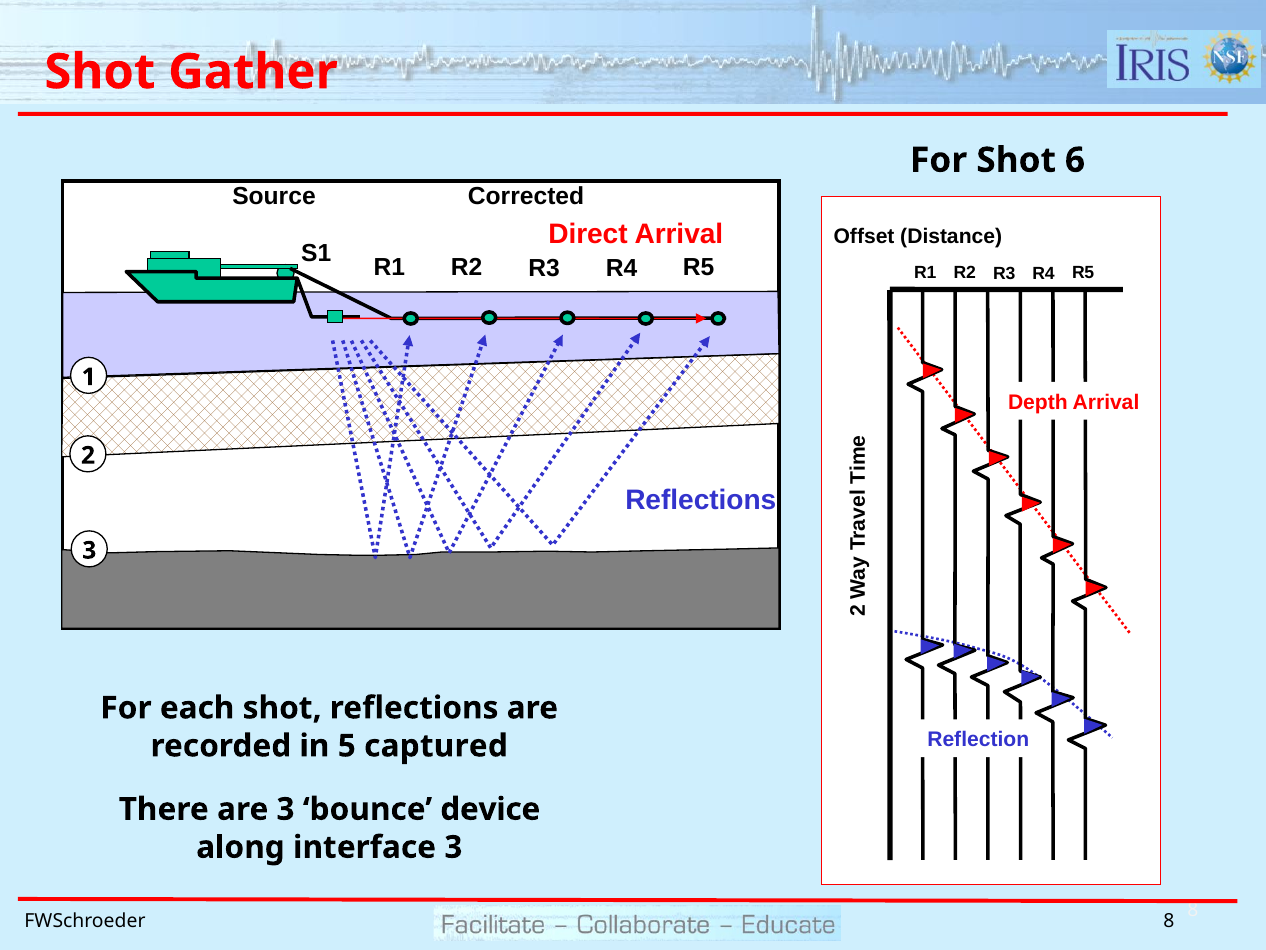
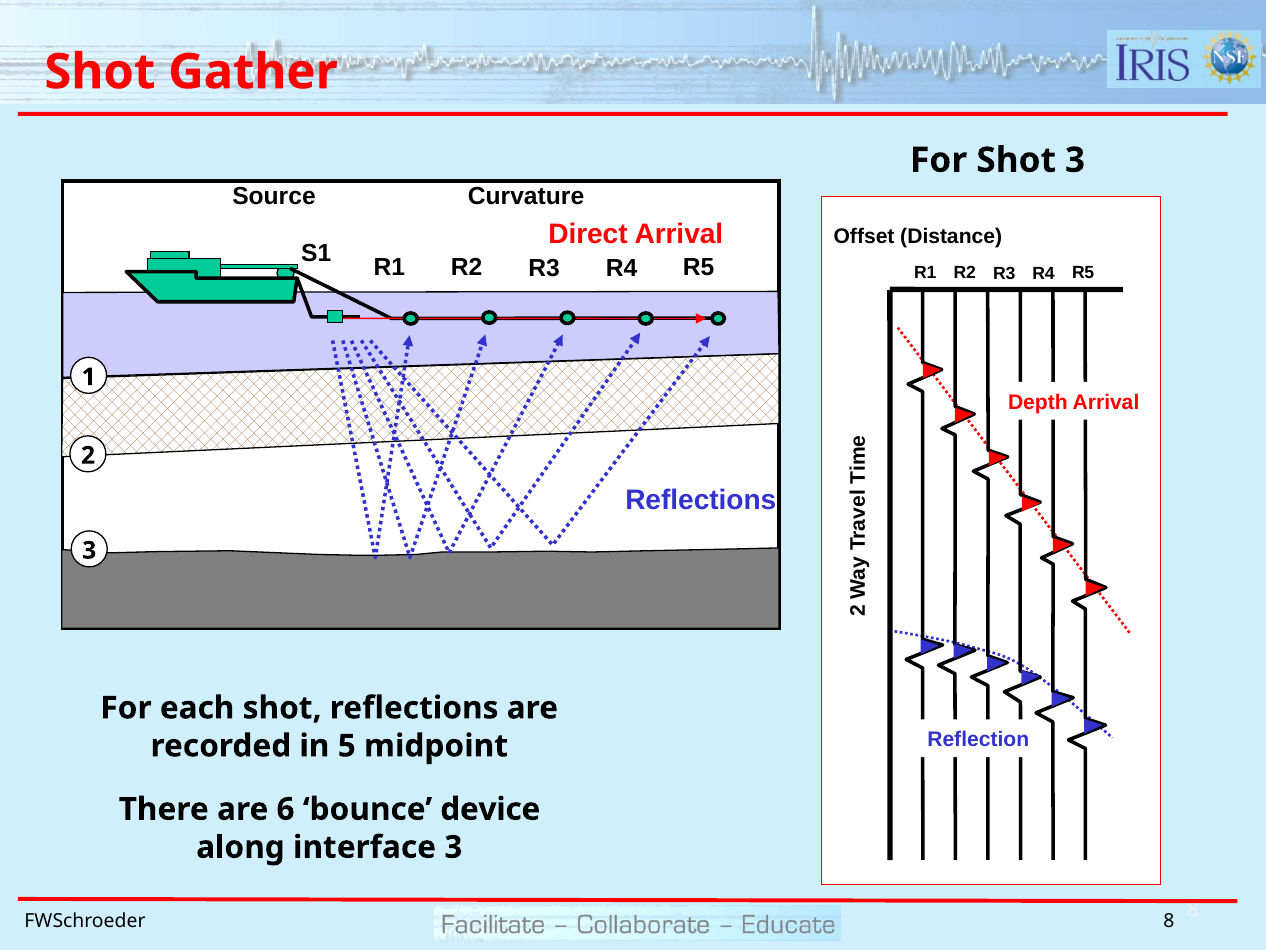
Shot 6: 6 -> 3
Corrected: Corrected -> Curvature
captured: captured -> midpoint
are 3: 3 -> 6
